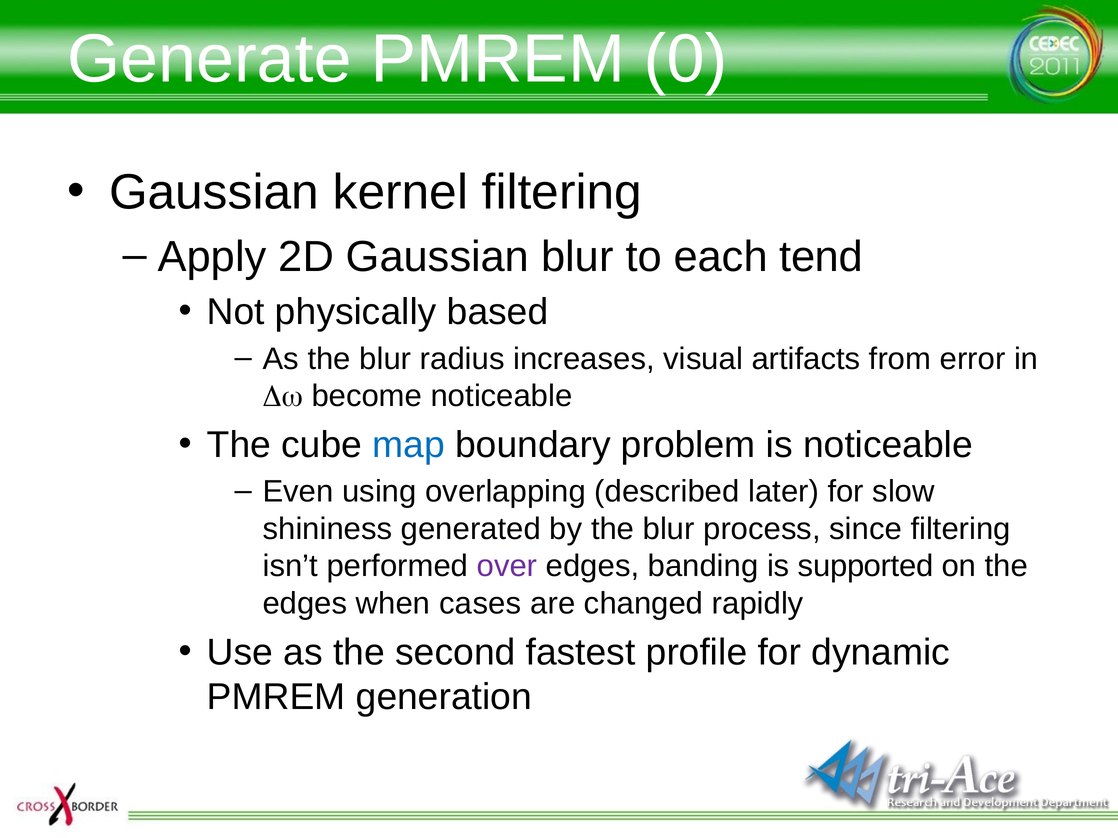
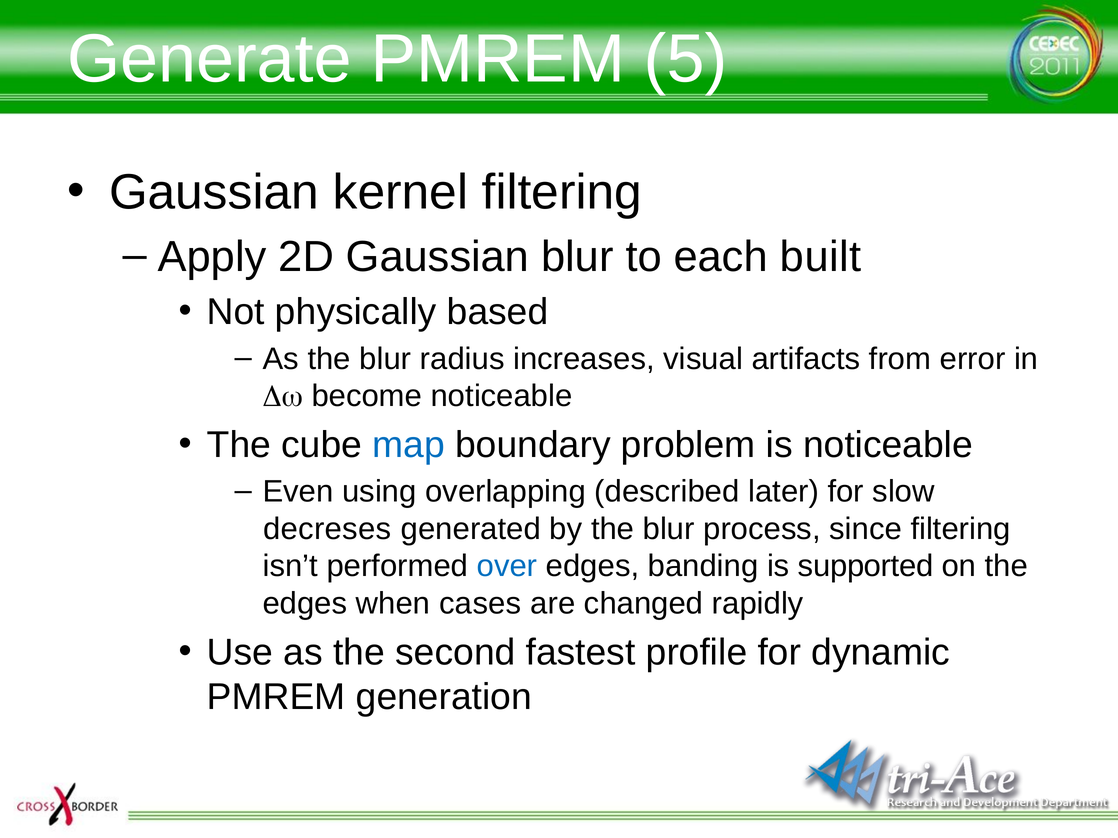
0: 0 -> 5
tend: tend -> built
shininess: shininess -> decreses
over colour: purple -> blue
